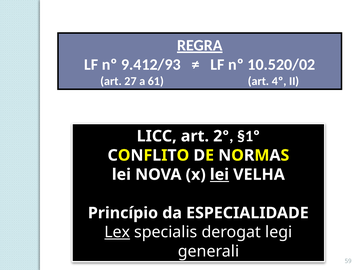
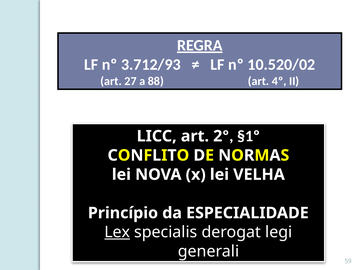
9.412/93: 9.412/93 -> 3.712/93
61: 61 -> 88
lei at (219, 175) underline: present -> none
